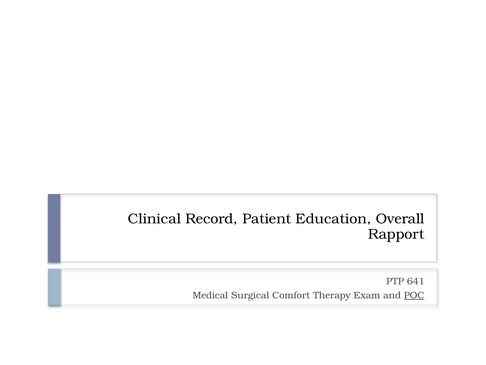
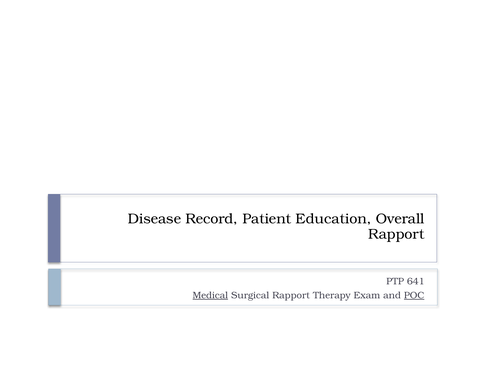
Clinical: Clinical -> Disease
Medical underline: none -> present
Surgical Comfort: Comfort -> Rapport
